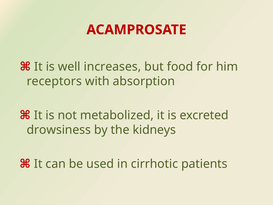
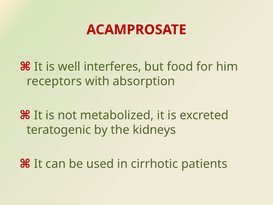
increases: increases -> interferes
drowsiness: drowsiness -> teratogenic
